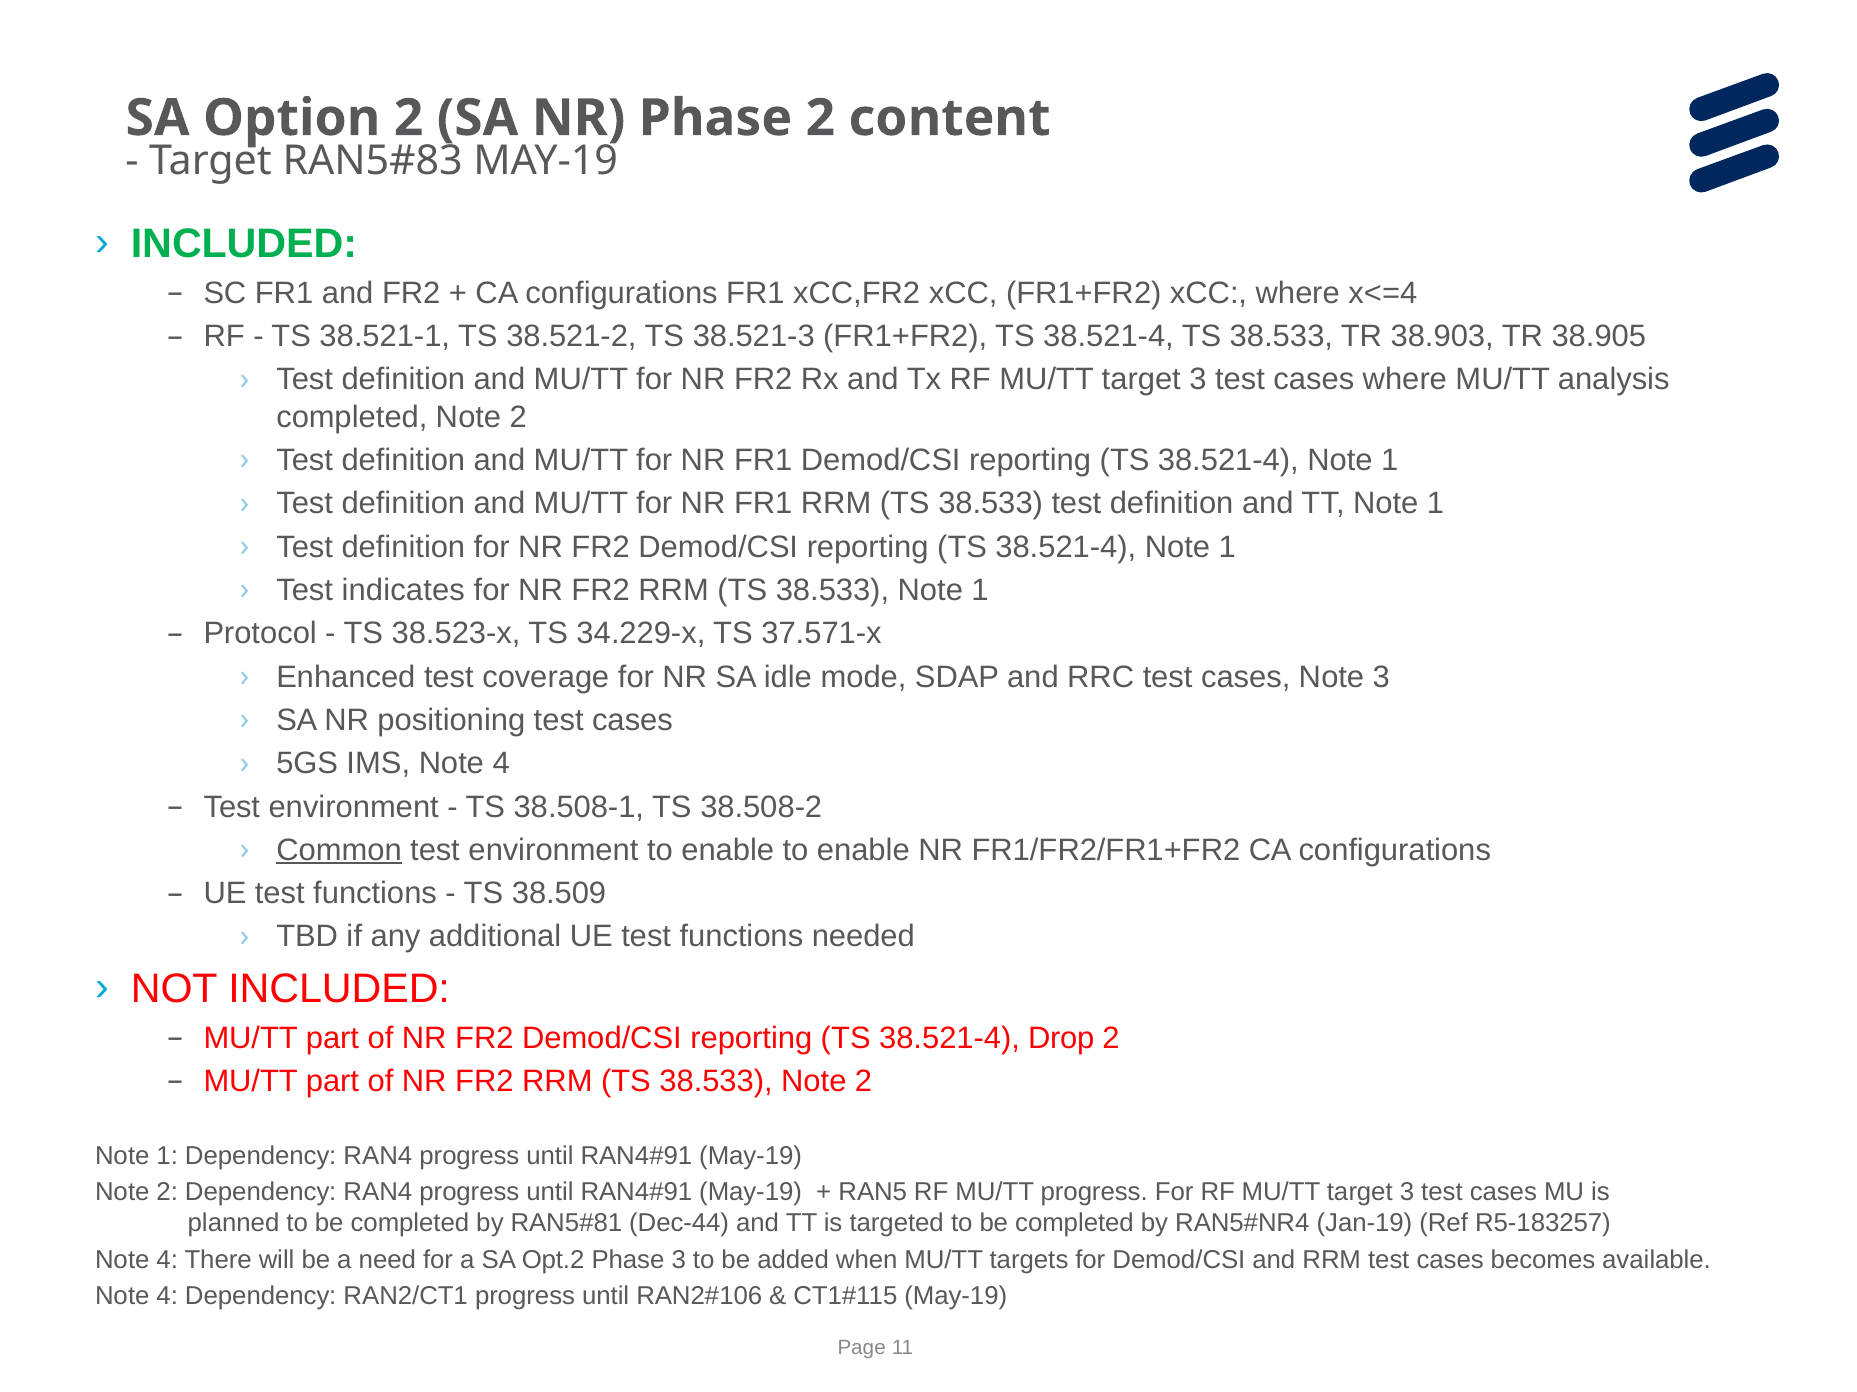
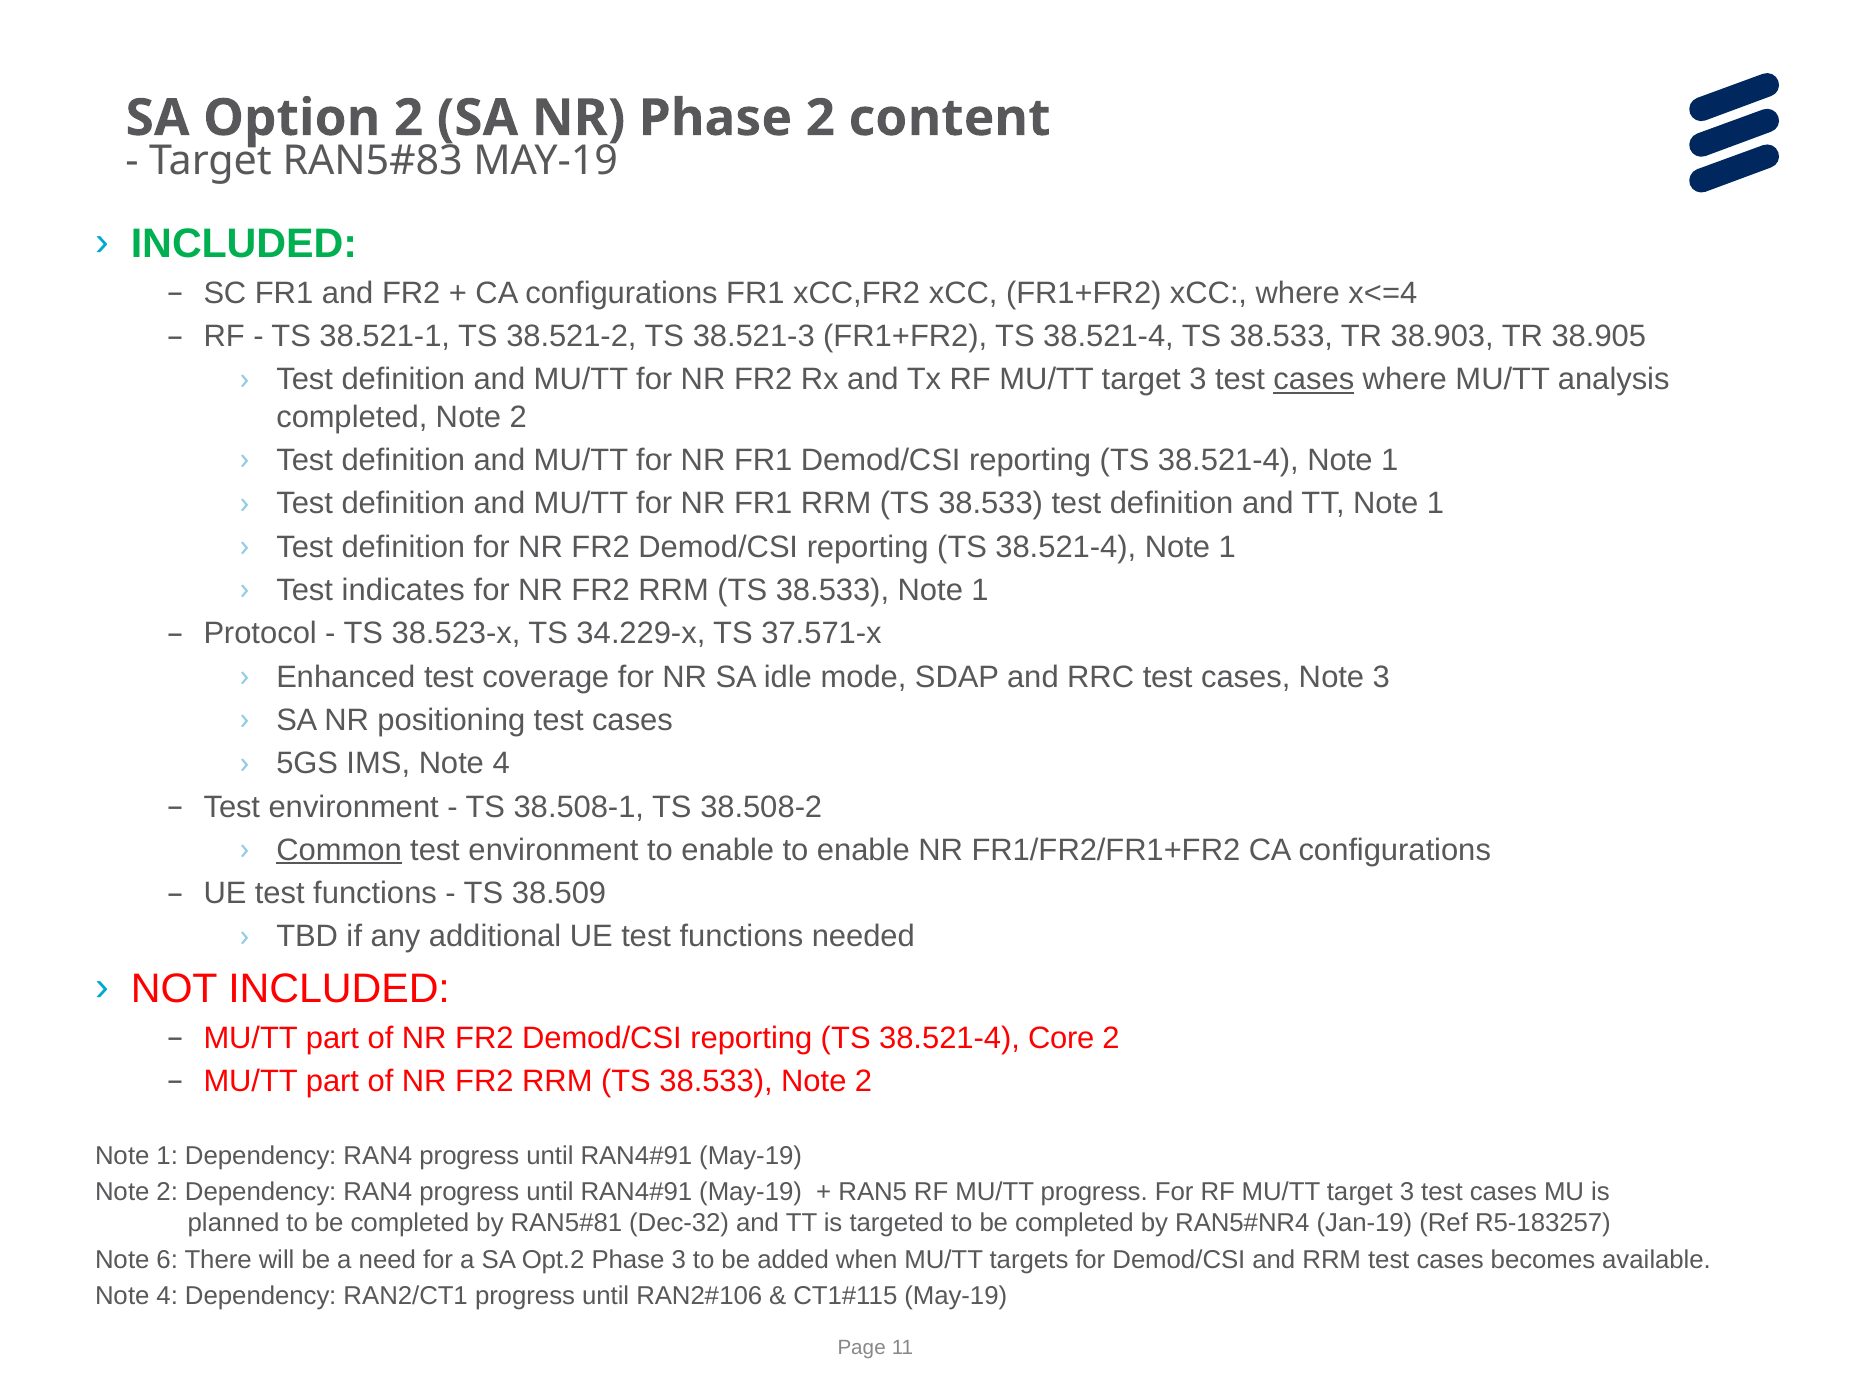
cases at (1314, 380) underline: none -> present
Drop: Drop -> Core
Dec-44: Dec-44 -> Dec-32
4 at (167, 1260): 4 -> 6
